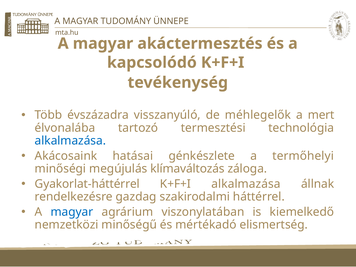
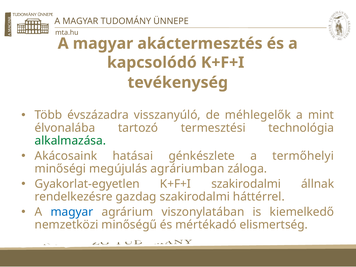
mert: mert -> mint
alkalmazása at (70, 141) colour: blue -> green
klímaváltozás: klímaváltozás -> agráriumban
Gyakorlat-háttérrel: Gyakorlat-háttérrel -> Gyakorlat-egyetlen
K+F+I alkalmazása: alkalmazása -> szakirodalmi
